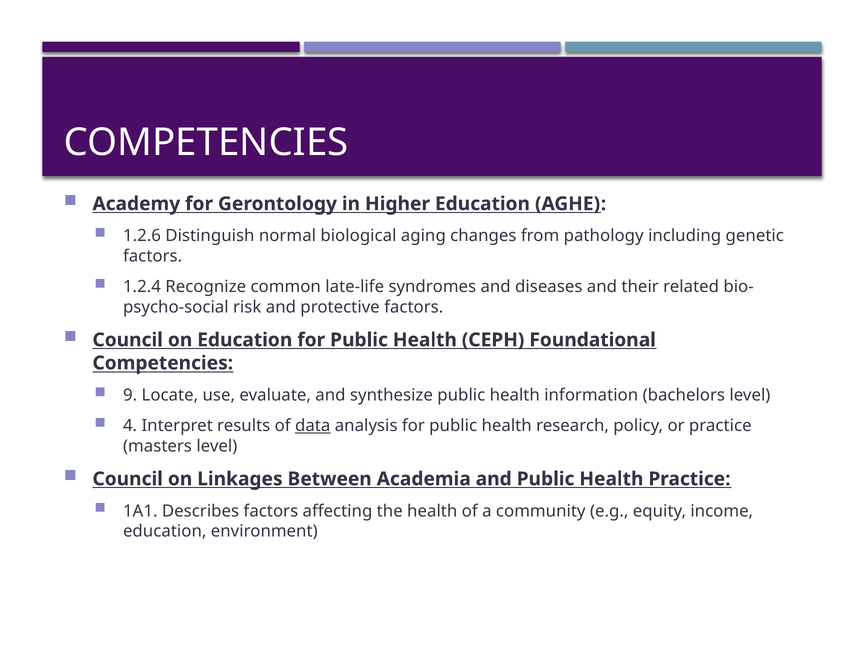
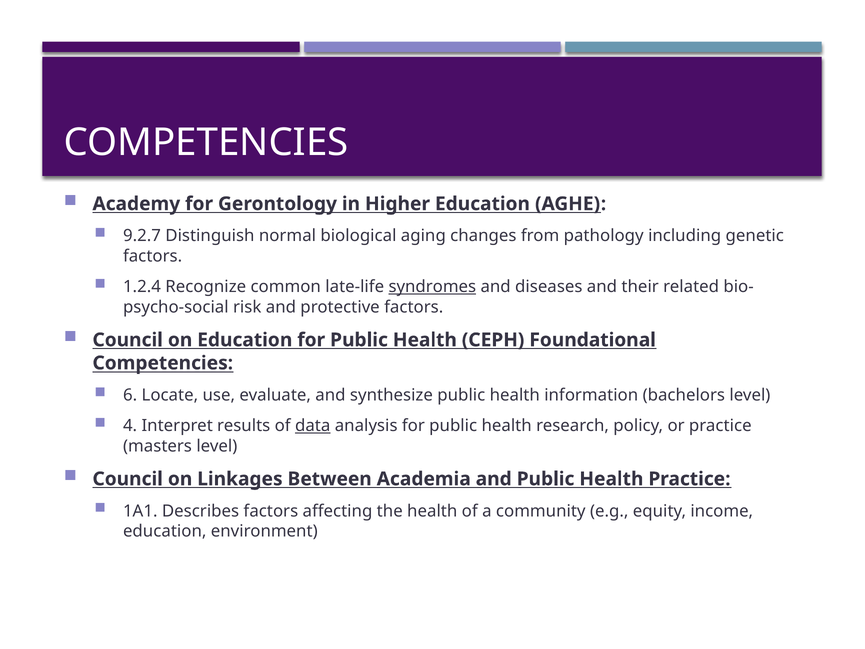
1.2.6: 1.2.6 -> 9.2.7
syndromes underline: none -> present
9: 9 -> 6
